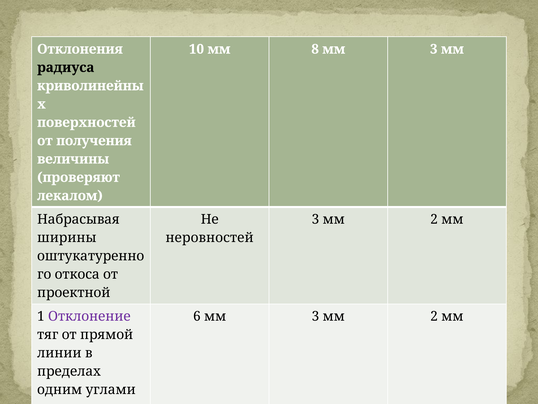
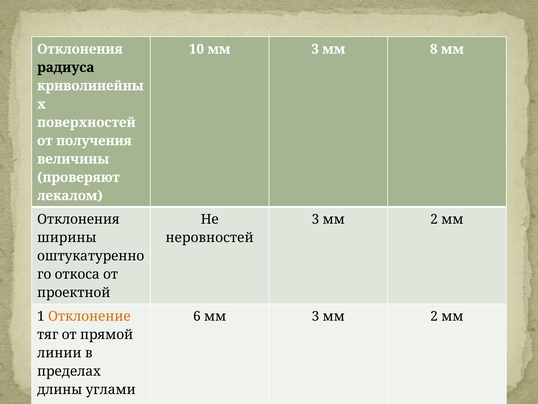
10 мм 8: 8 -> 3
3 at (434, 49): 3 -> 8
Набрасывая at (78, 219): Набрасывая -> Отклонения
Отклонение colour: purple -> orange
одним: одним -> длины
